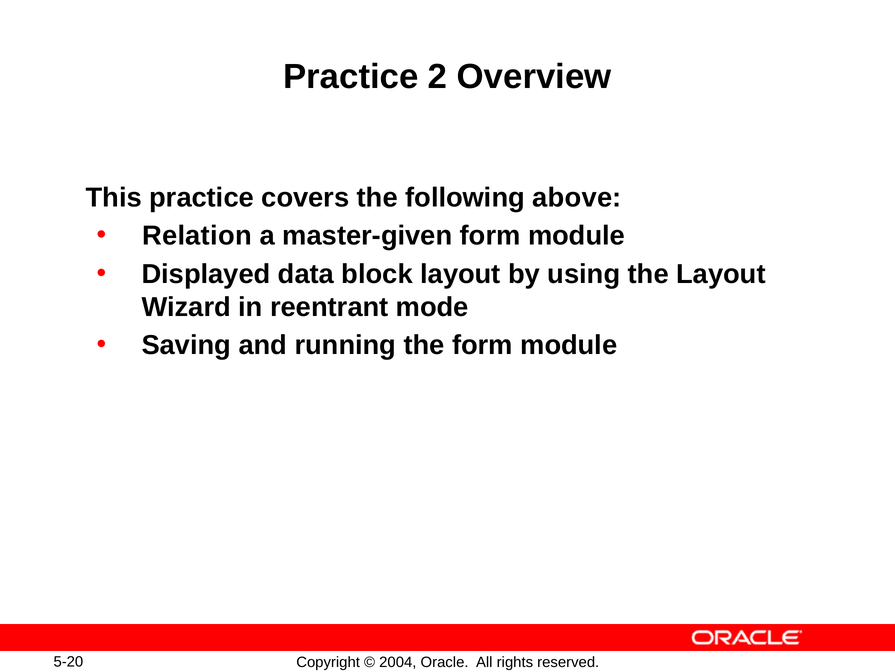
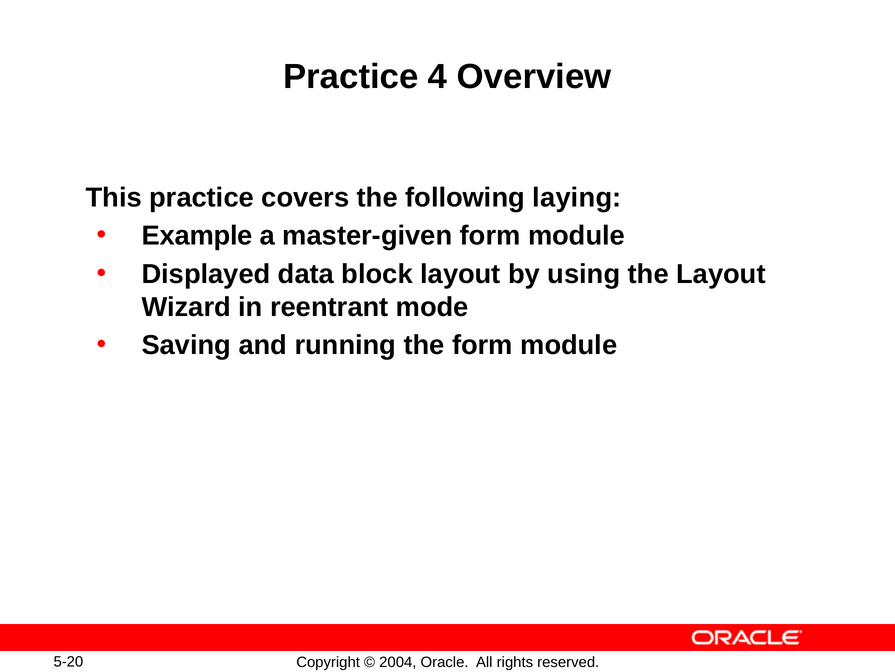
2: 2 -> 4
above: above -> laying
Relation: Relation -> Example
